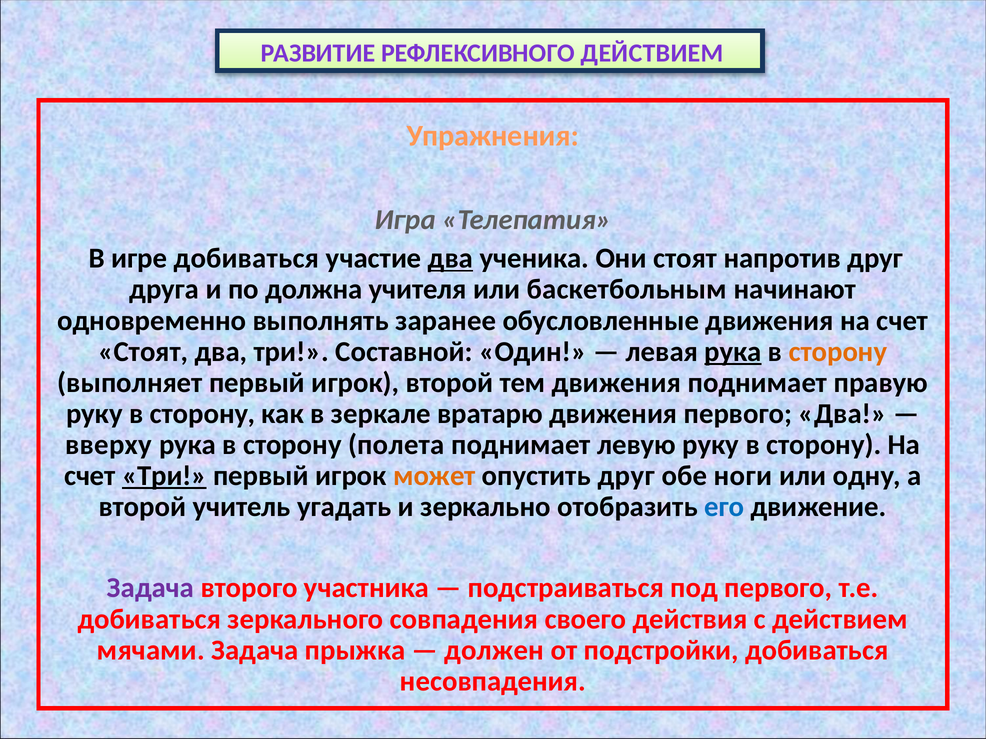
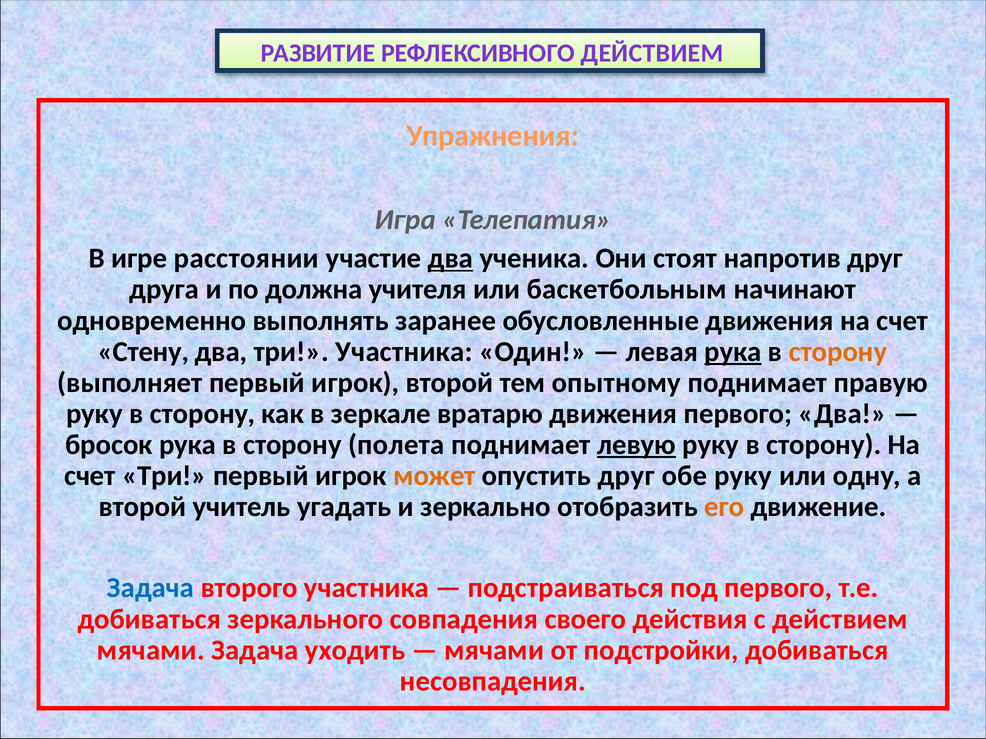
игре добиваться: добиваться -> расстоянии
Стоят at (143, 352): Стоят -> Стену
три Составной: Составной -> Участника
тем движения: движения -> опытному
вверху: вверху -> бросок
левую underline: none -> present
Три at (165, 476) underline: present -> none
обе ноги: ноги -> руку
его colour: blue -> orange
Задача at (151, 588) colour: purple -> blue
прыжка: прыжка -> уходить
должен at (494, 651): должен -> мячами
